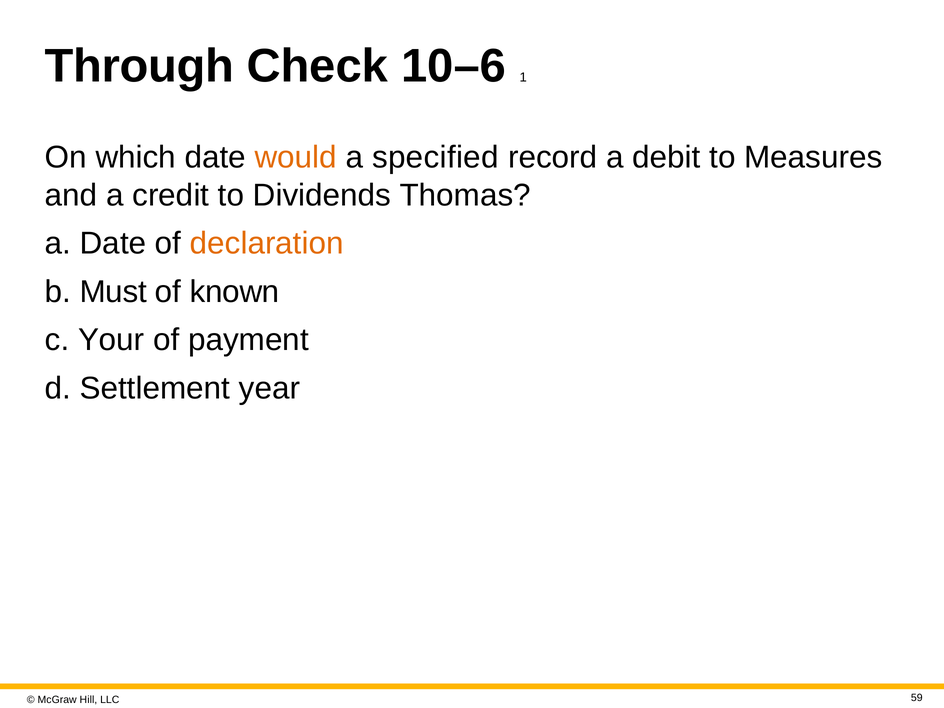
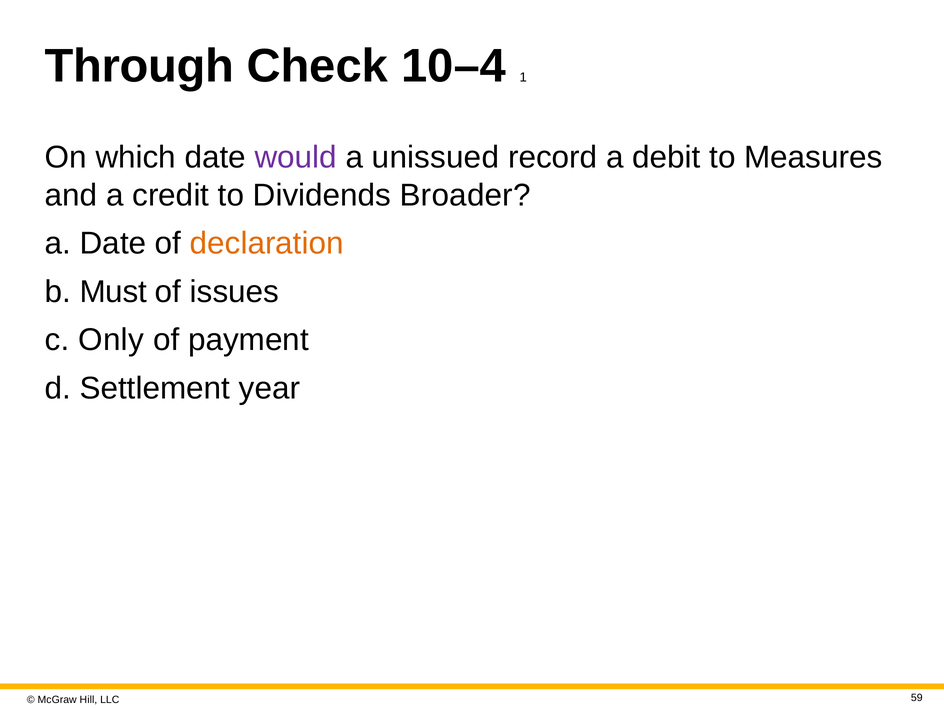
10–6: 10–6 -> 10–4
would colour: orange -> purple
specified: specified -> unissued
Thomas: Thomas -> Broader
known: known -> issues
Your: Your -> Only
